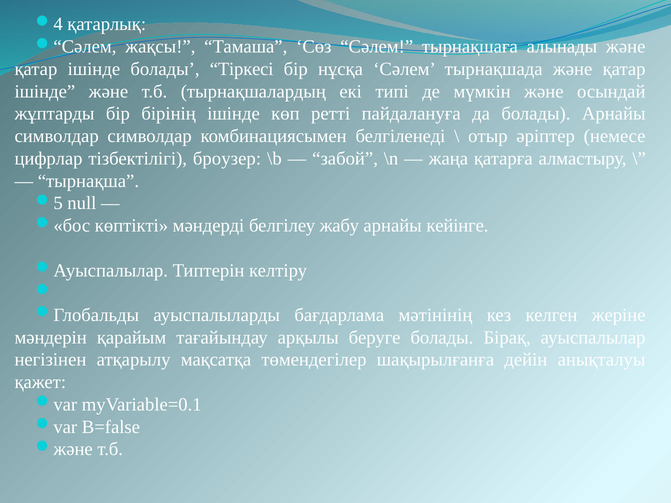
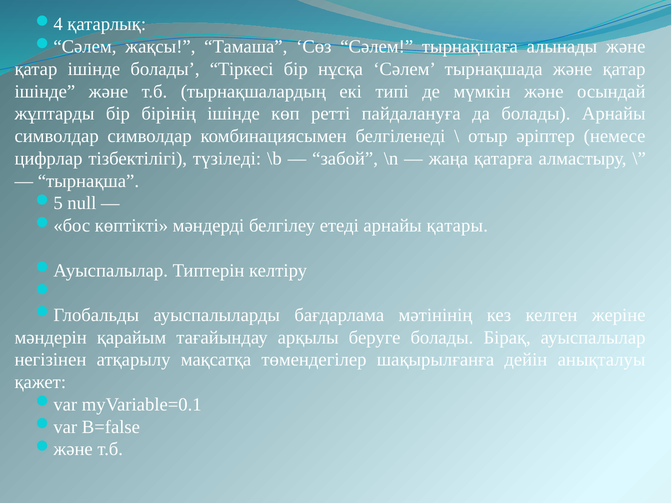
броузер: броузер -> түзіледі
жабу: жабу -> етеді
кейінге: кейінге -> қатары
